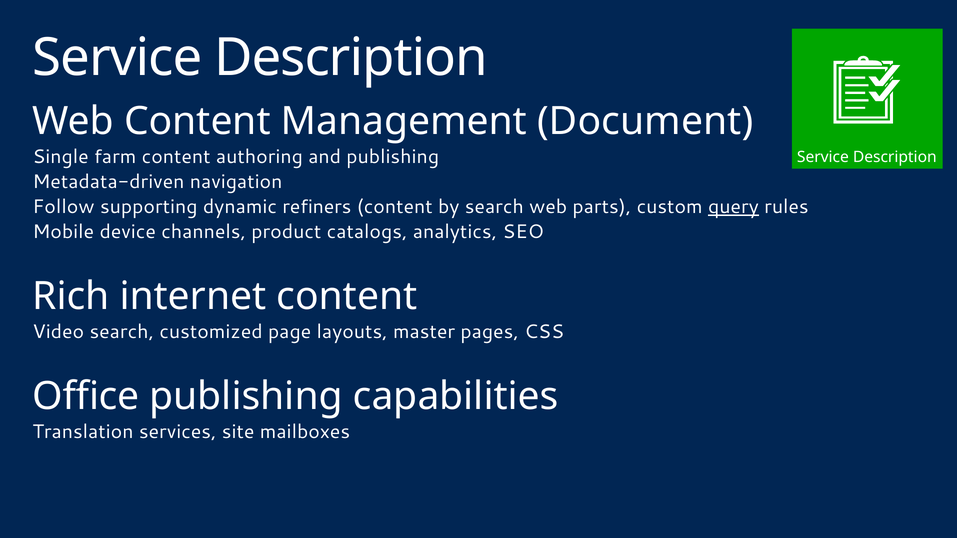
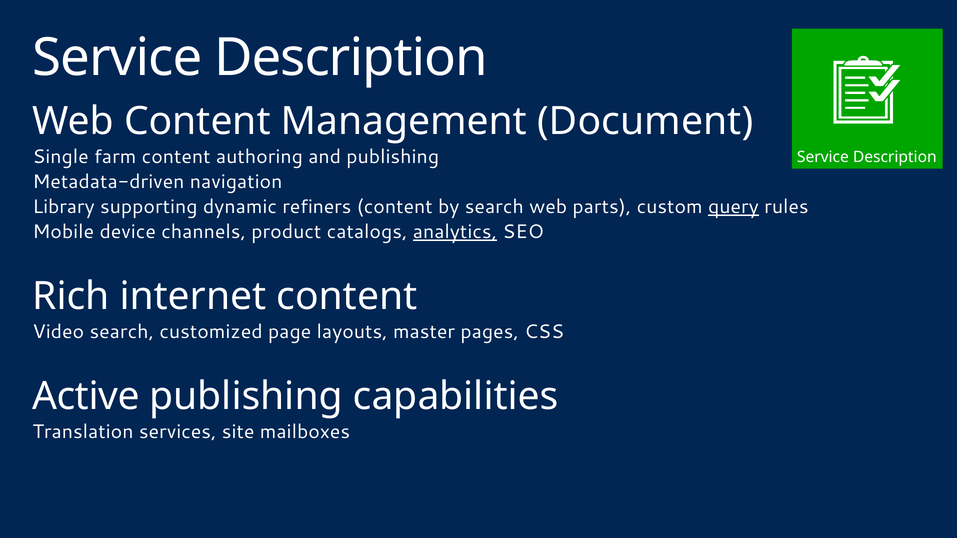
Follow: Follow -> Library
analytics underline: none -> present
Office: Office -> Active
